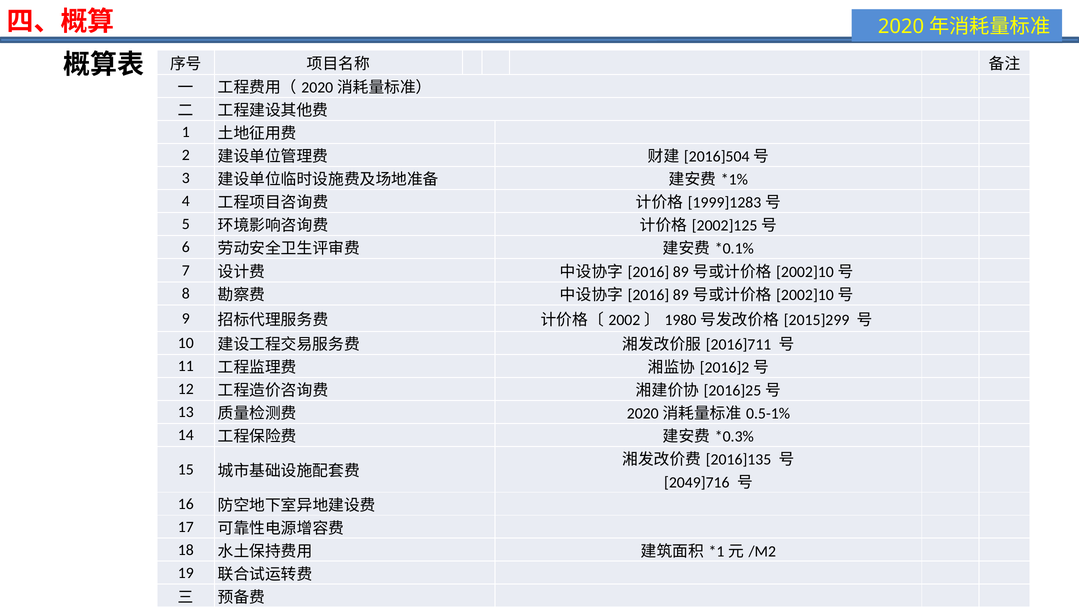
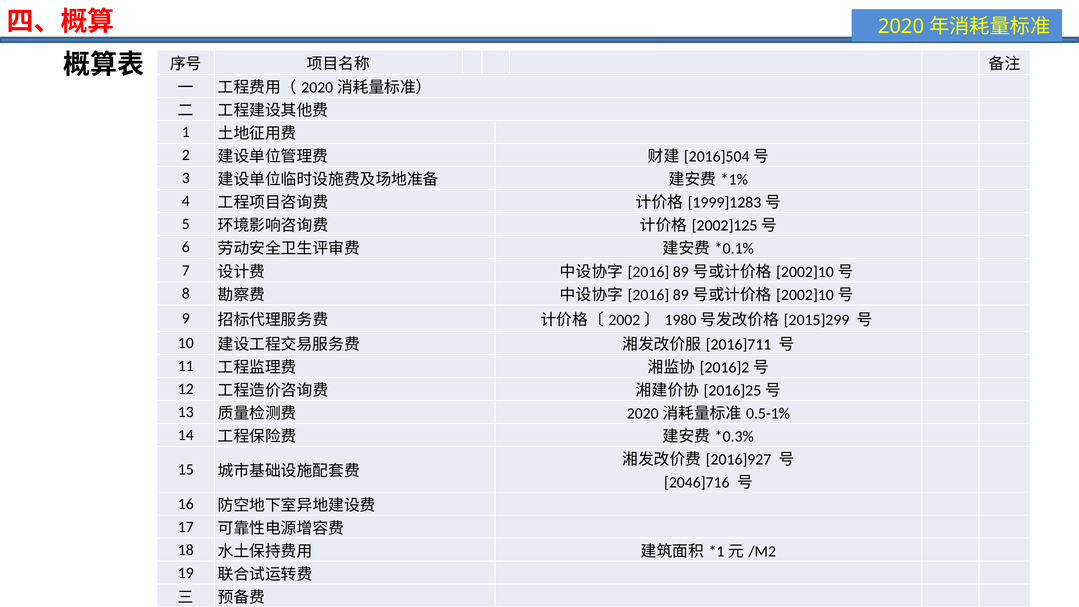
2016]135: 2016]135 -> 2016]927
2049]716: 2049]716 -> 2046]716
